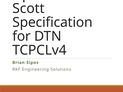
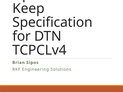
Scott: Scott -> Keep
